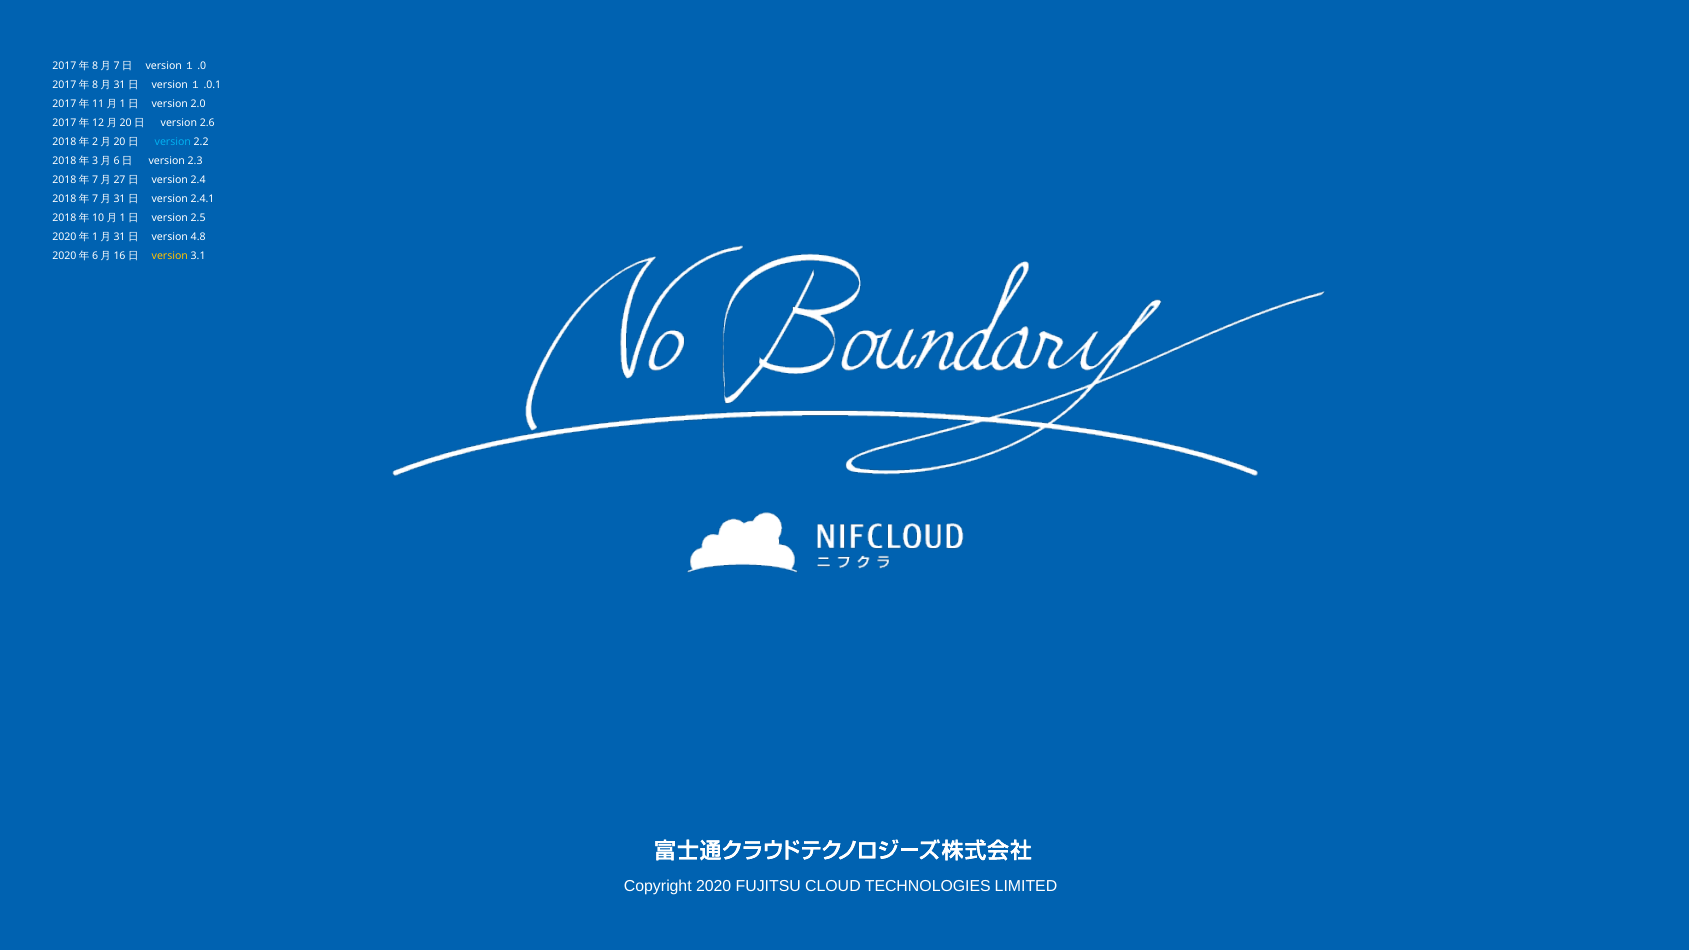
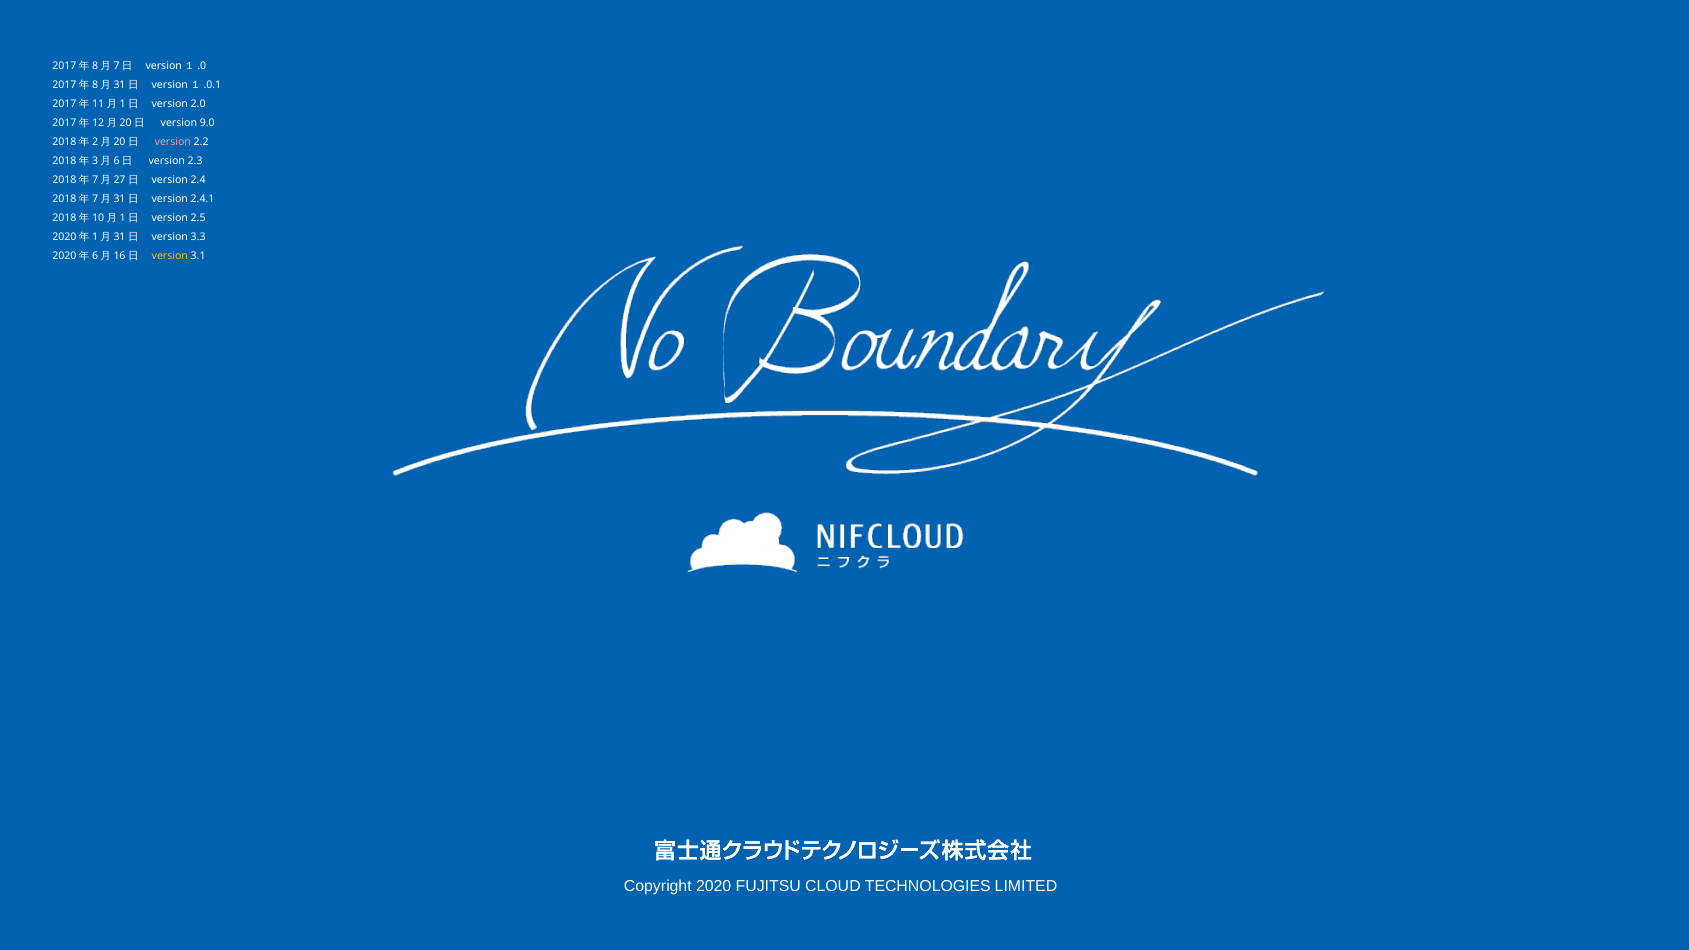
2.6: 2.6 -> 9.0
version at (173, 142) colour: light blue -> pink
4.8: 4.8 -> 3.3
